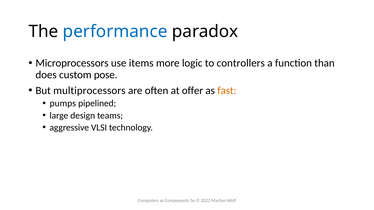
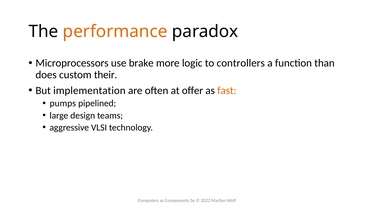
performance colour: blue -> orange
items: items -> brake
pose: pose -> their
multiprocessors: multiprocessors -> implementation
